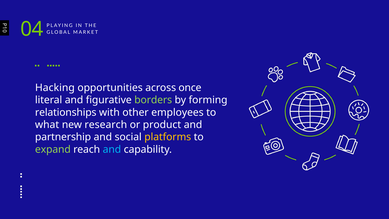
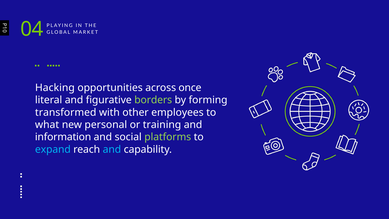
relationships: relationships -> transformed
research: research -> personal
product: product -> training
partnership: partnership -> information
platforms colour: yellow -> light green
expand colour: light green -> light blue
